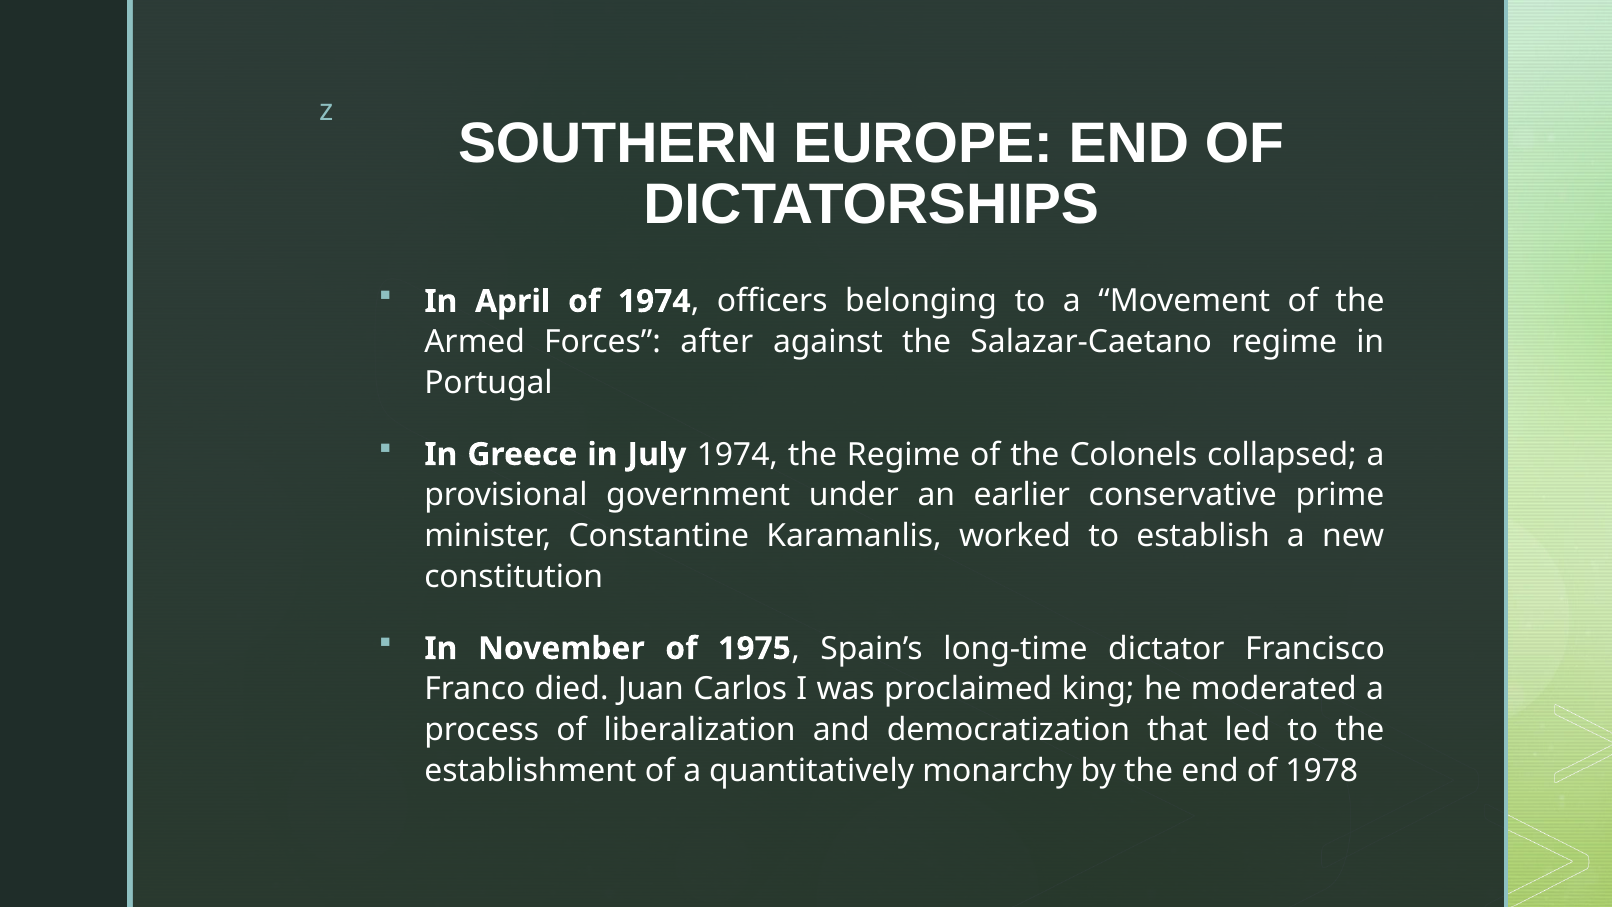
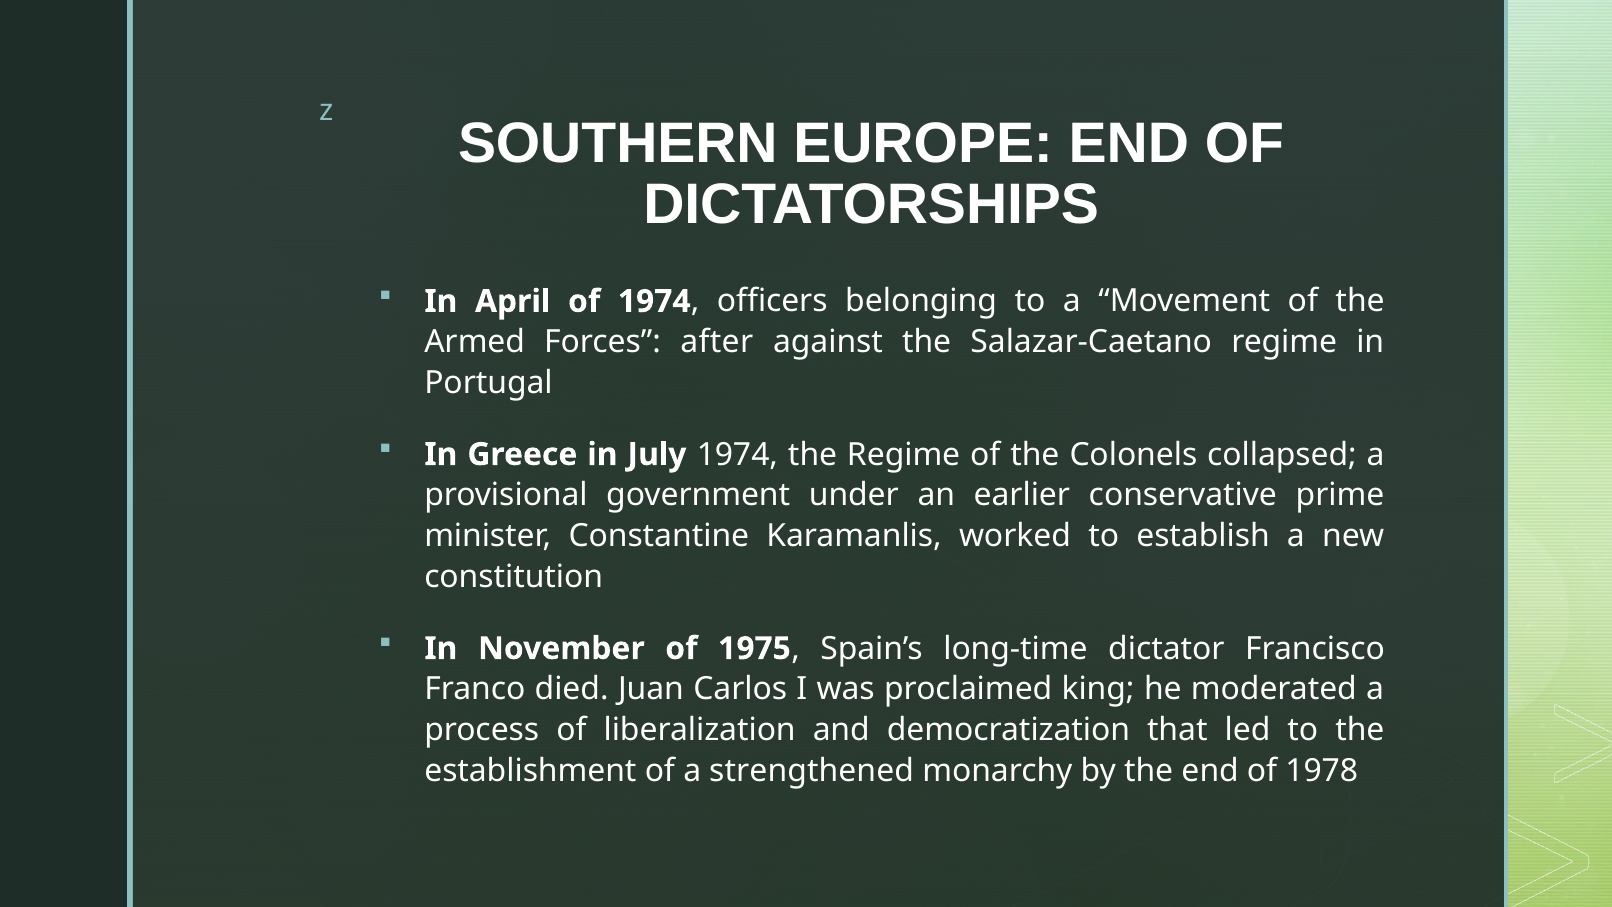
quantitatively: quantitatively -> strengthened
